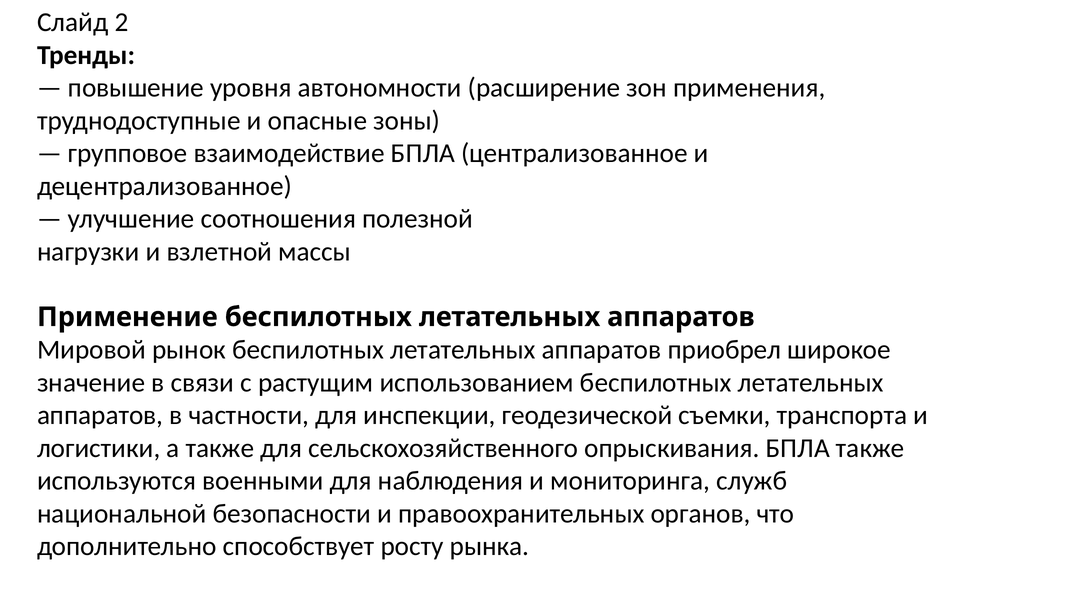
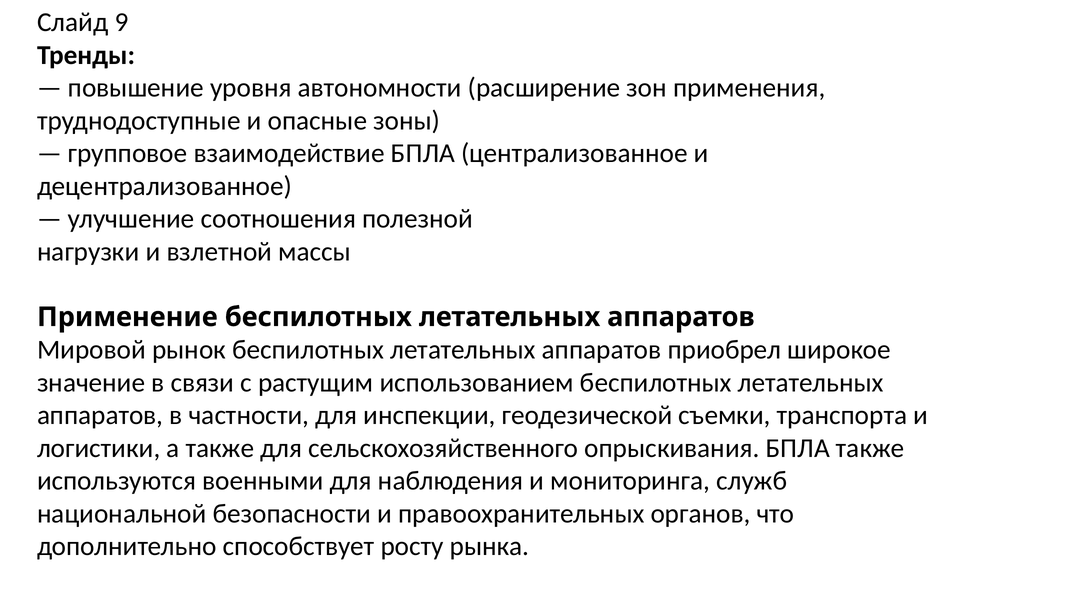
2: 2 -> 9
